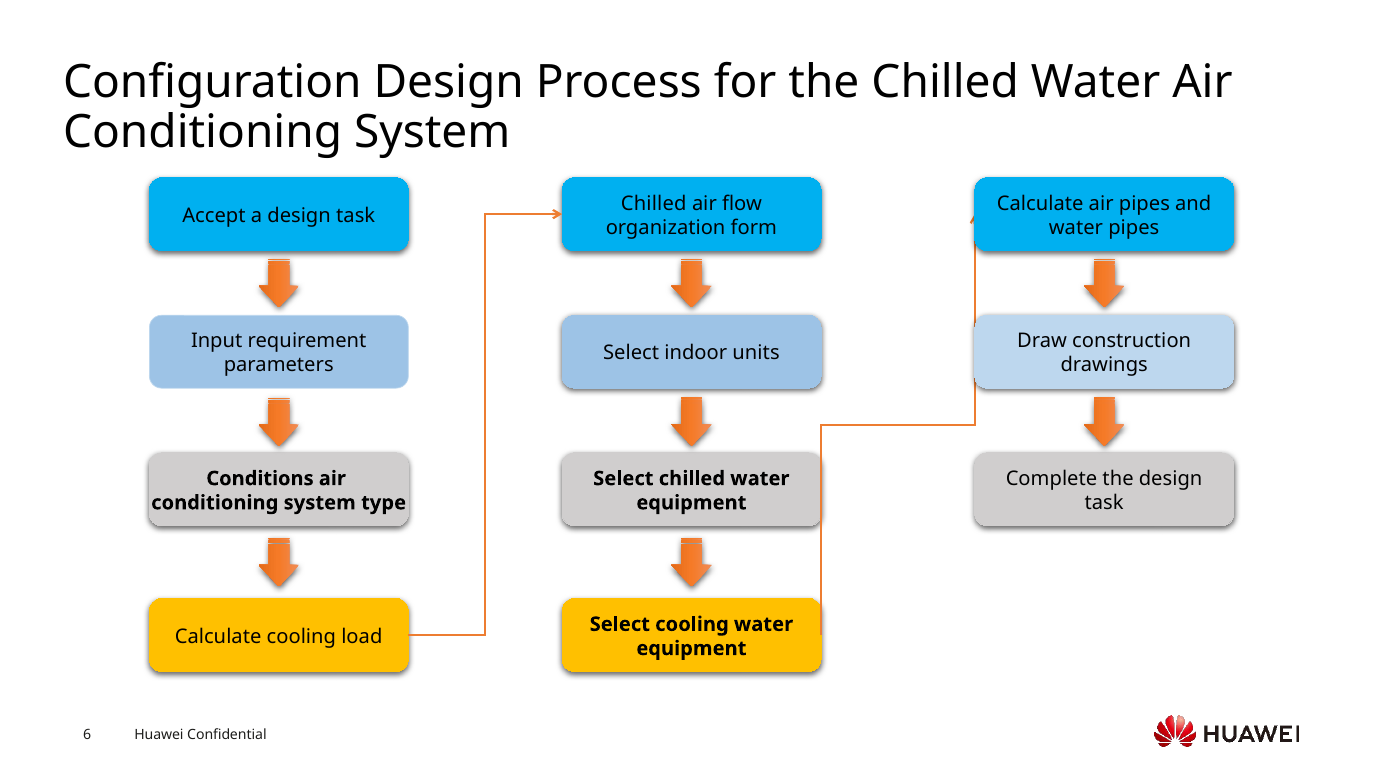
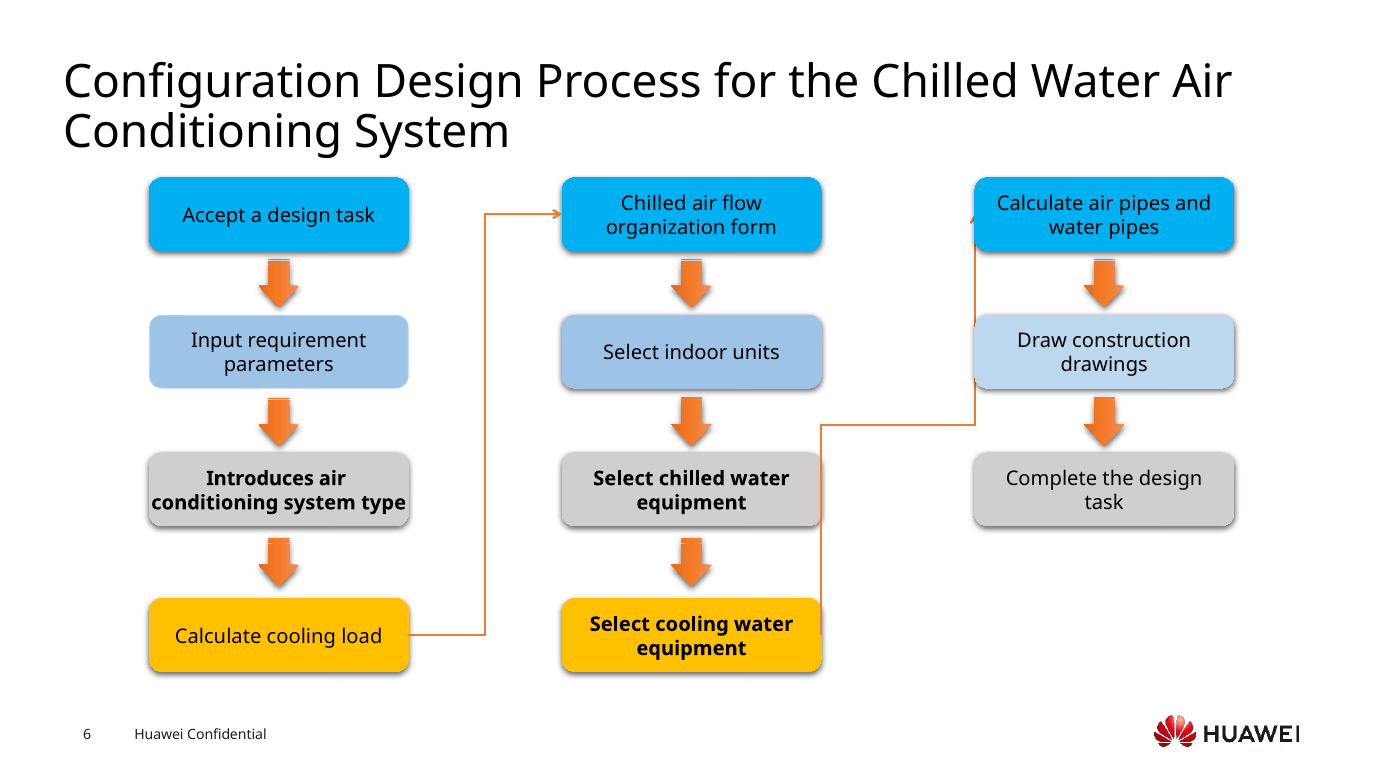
Conditions: Conditions -> Introduces
